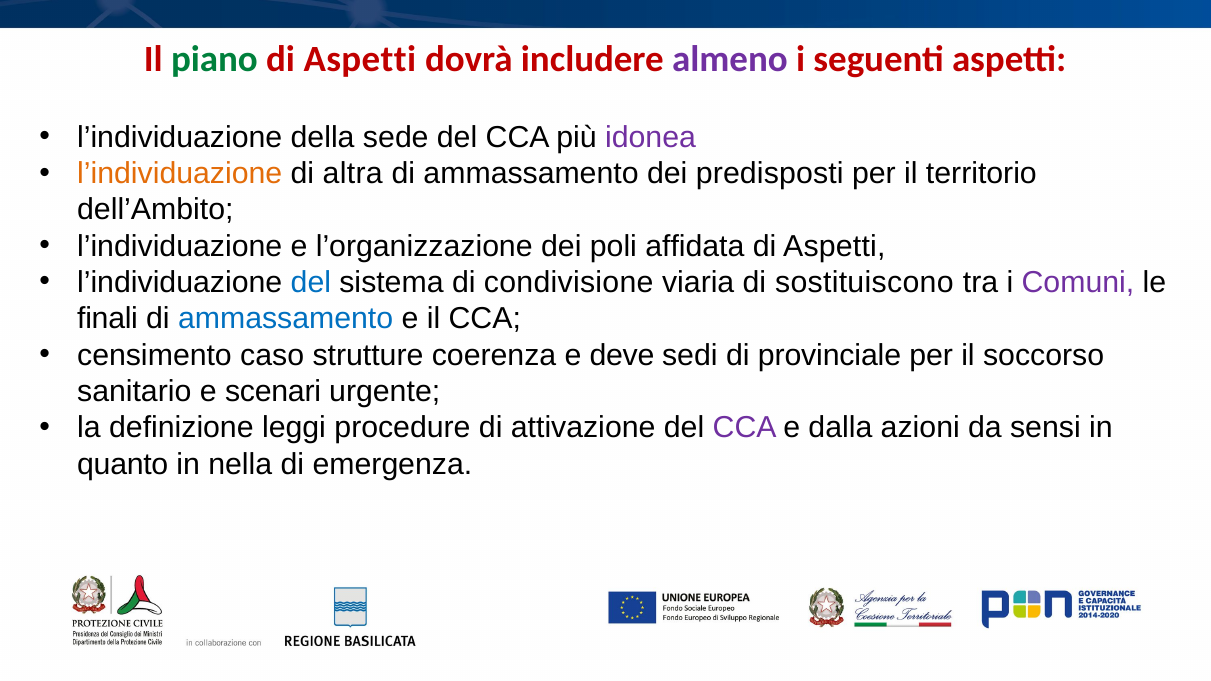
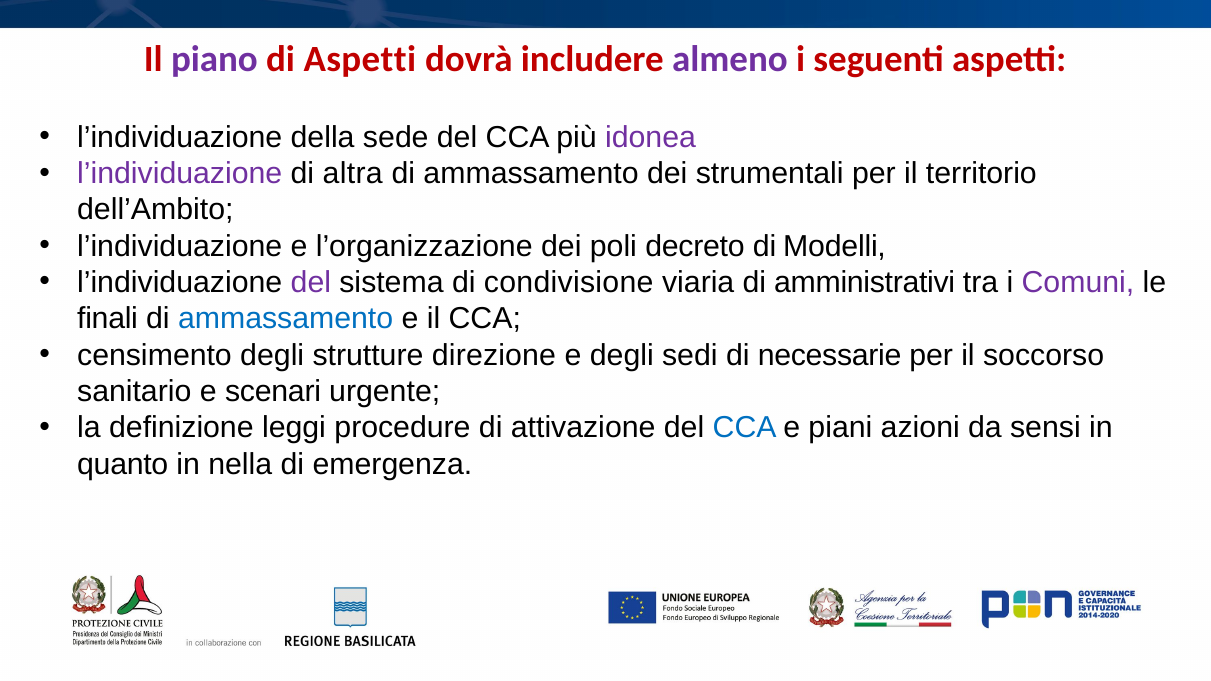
piano colour: green -> purple
l’individuazione at (180, 174) colour: orange -> purple
predisposti: predisposti -> strumentali
affidata: affidata -> decreto
Aspetti at (834, 246): Aspetti -> Modelli
del at (311, 283) colour: blue -> purple
sostituiscono: sostituiscono -> amministrativi
censimento caso: caso -> degli
coerenza: coerenza -> direzione
e deve: deve -> degli
provinciale: provinciale -> necessarie
CCA at (745, 428) colour: purple -> blue
dalla: dalla -> piani
